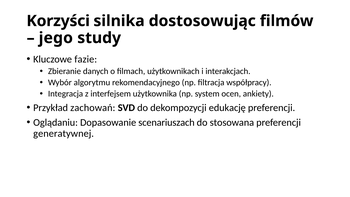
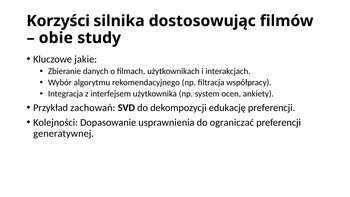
jego: jego -> obie
fazie: fazie -> jakie
Oglądaniu: Oglądaniu -> Kolejności
scenariuszach: scenariuszach -> usprawnienia
stosowana: stosowana -> ograniczać
